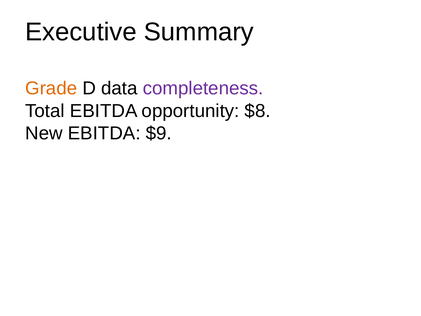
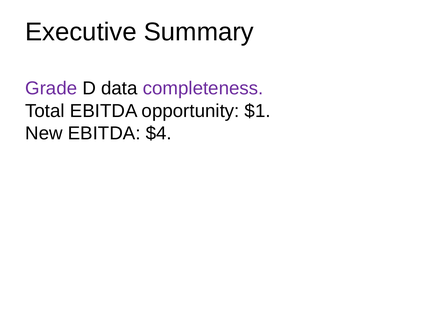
Grade colour: orange -> purple
$8: $8 -> $1
$9: $9 -> $4
